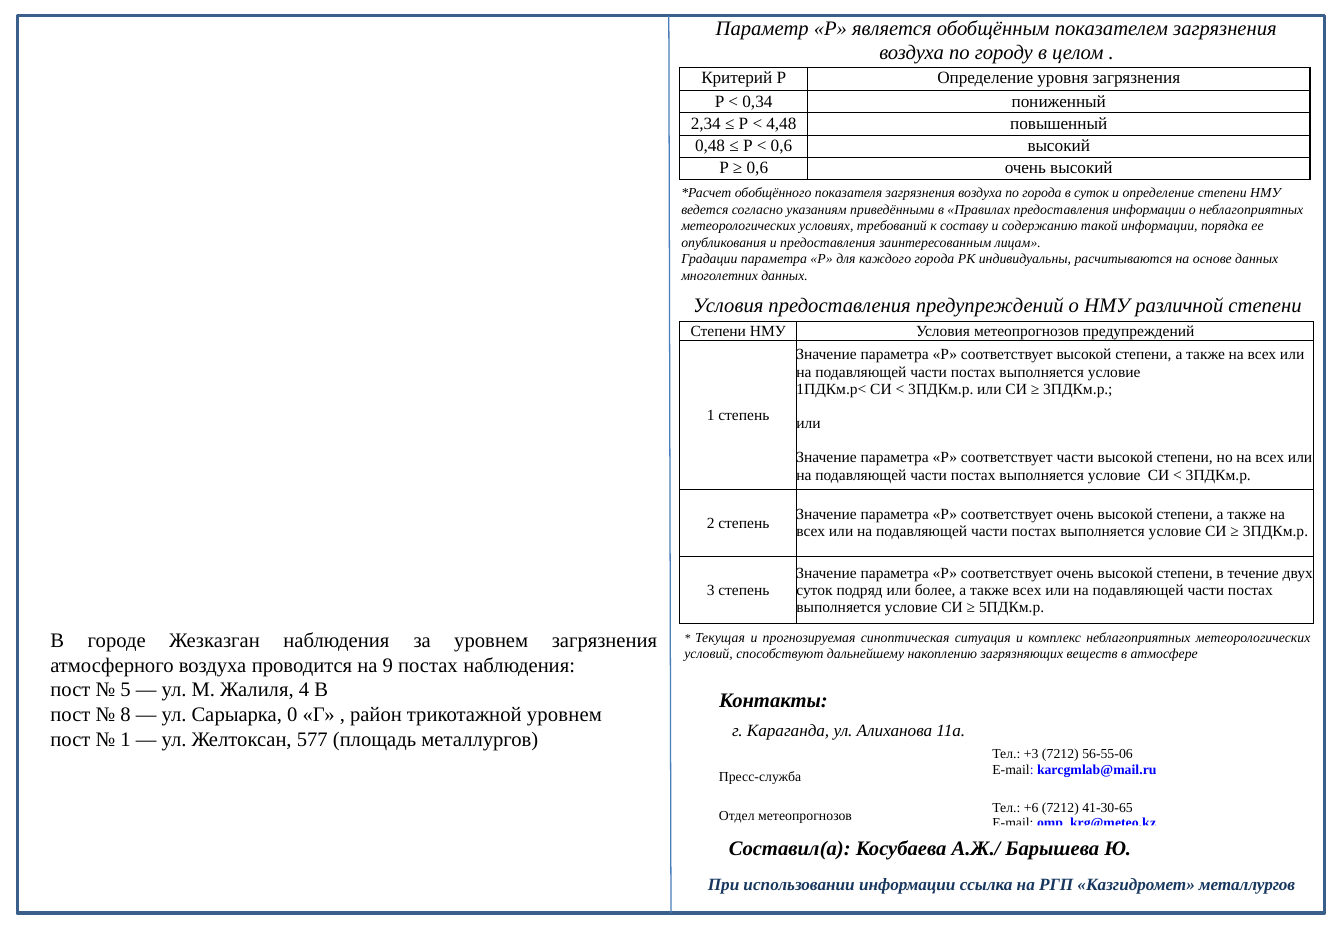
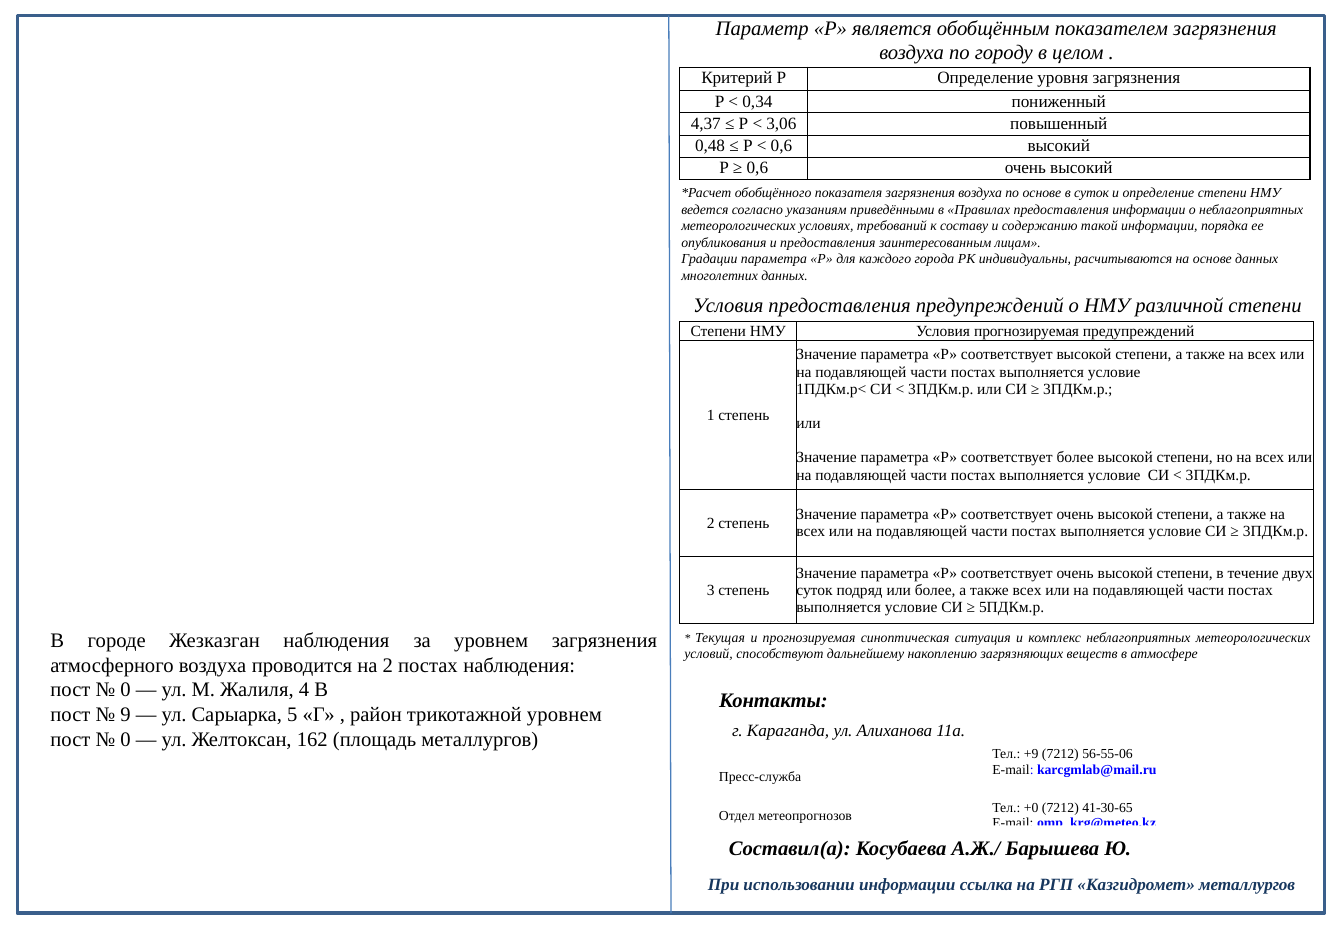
2,34: 2,34 -> 4,37
4,48: 4,48 -> 3,06
по города: города -> основе
Условия метеопрогнозов: метеопрогнозов -> прогнозируемая
соответствует части: части -> более
на 9: 9 -> 2
5 at (125, 690): 5 -> 0
8: 8 -> 9
0: 0 -> 5
1 at (125, 740): 1 -> 0
577: 577 -> 162
+3: +3 -> +9
+6: +6 -> +0
